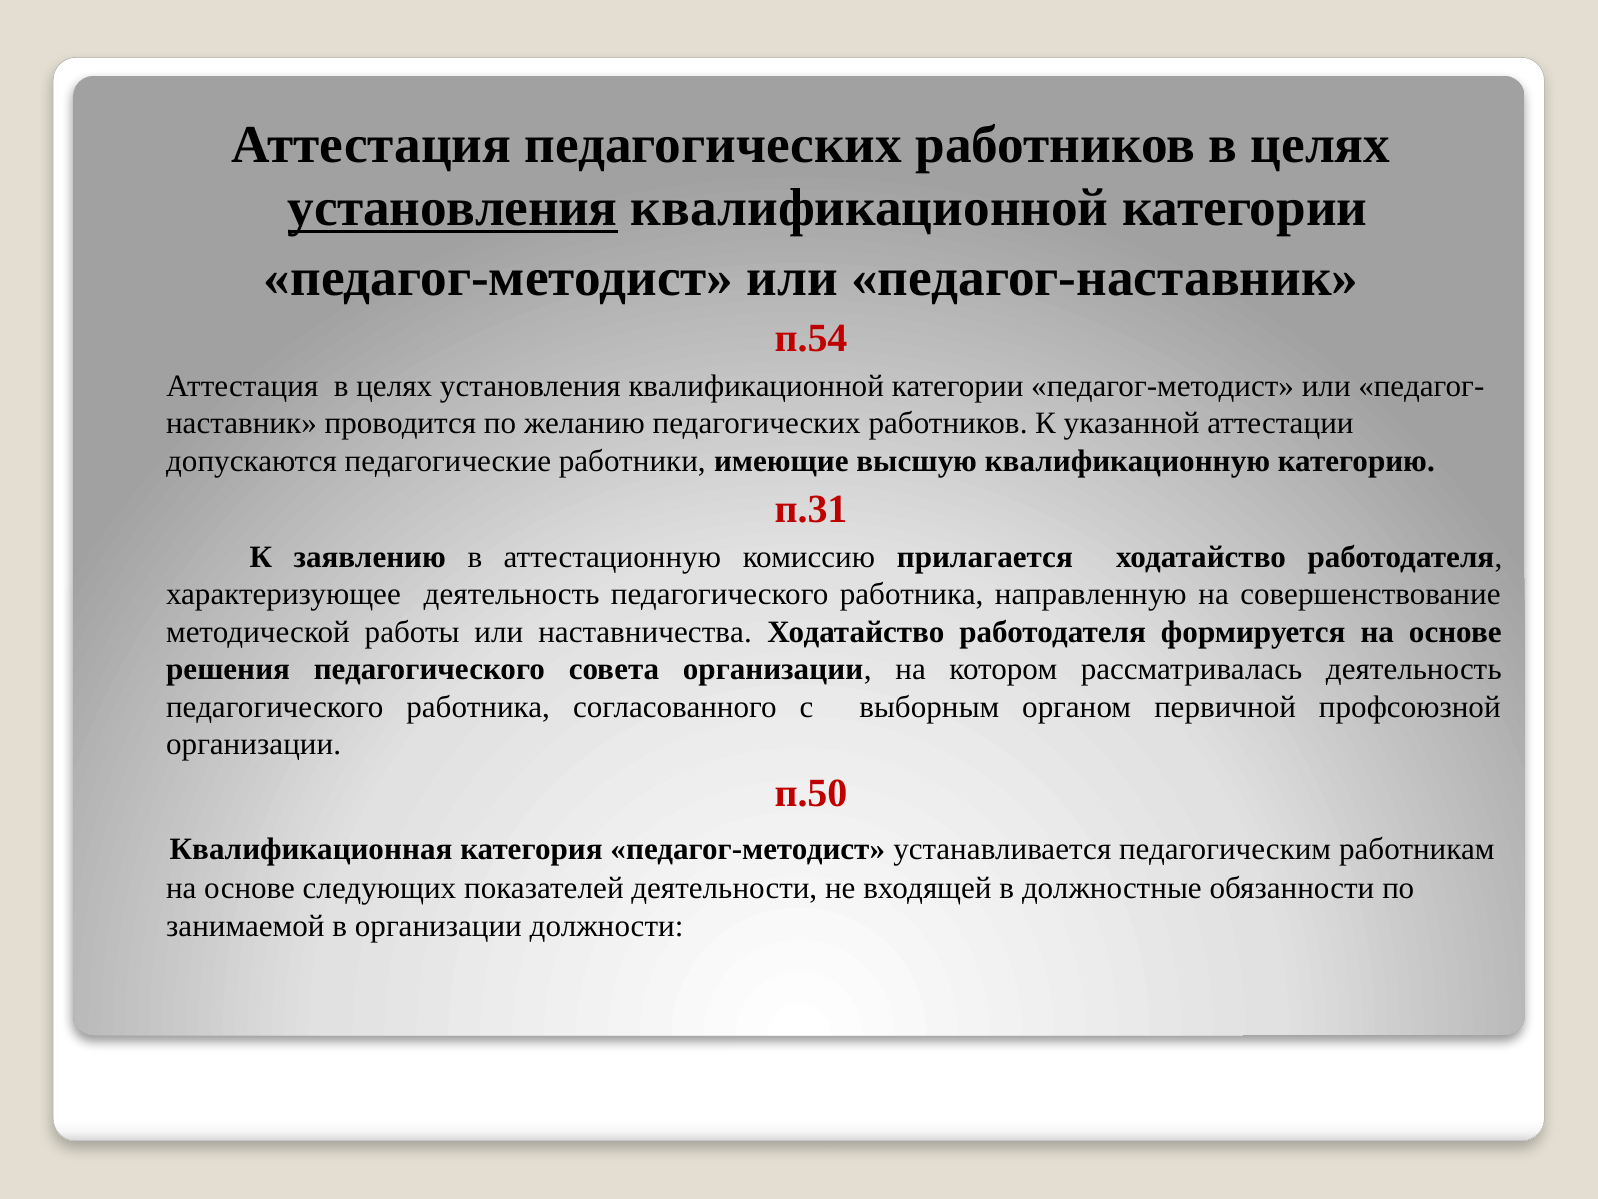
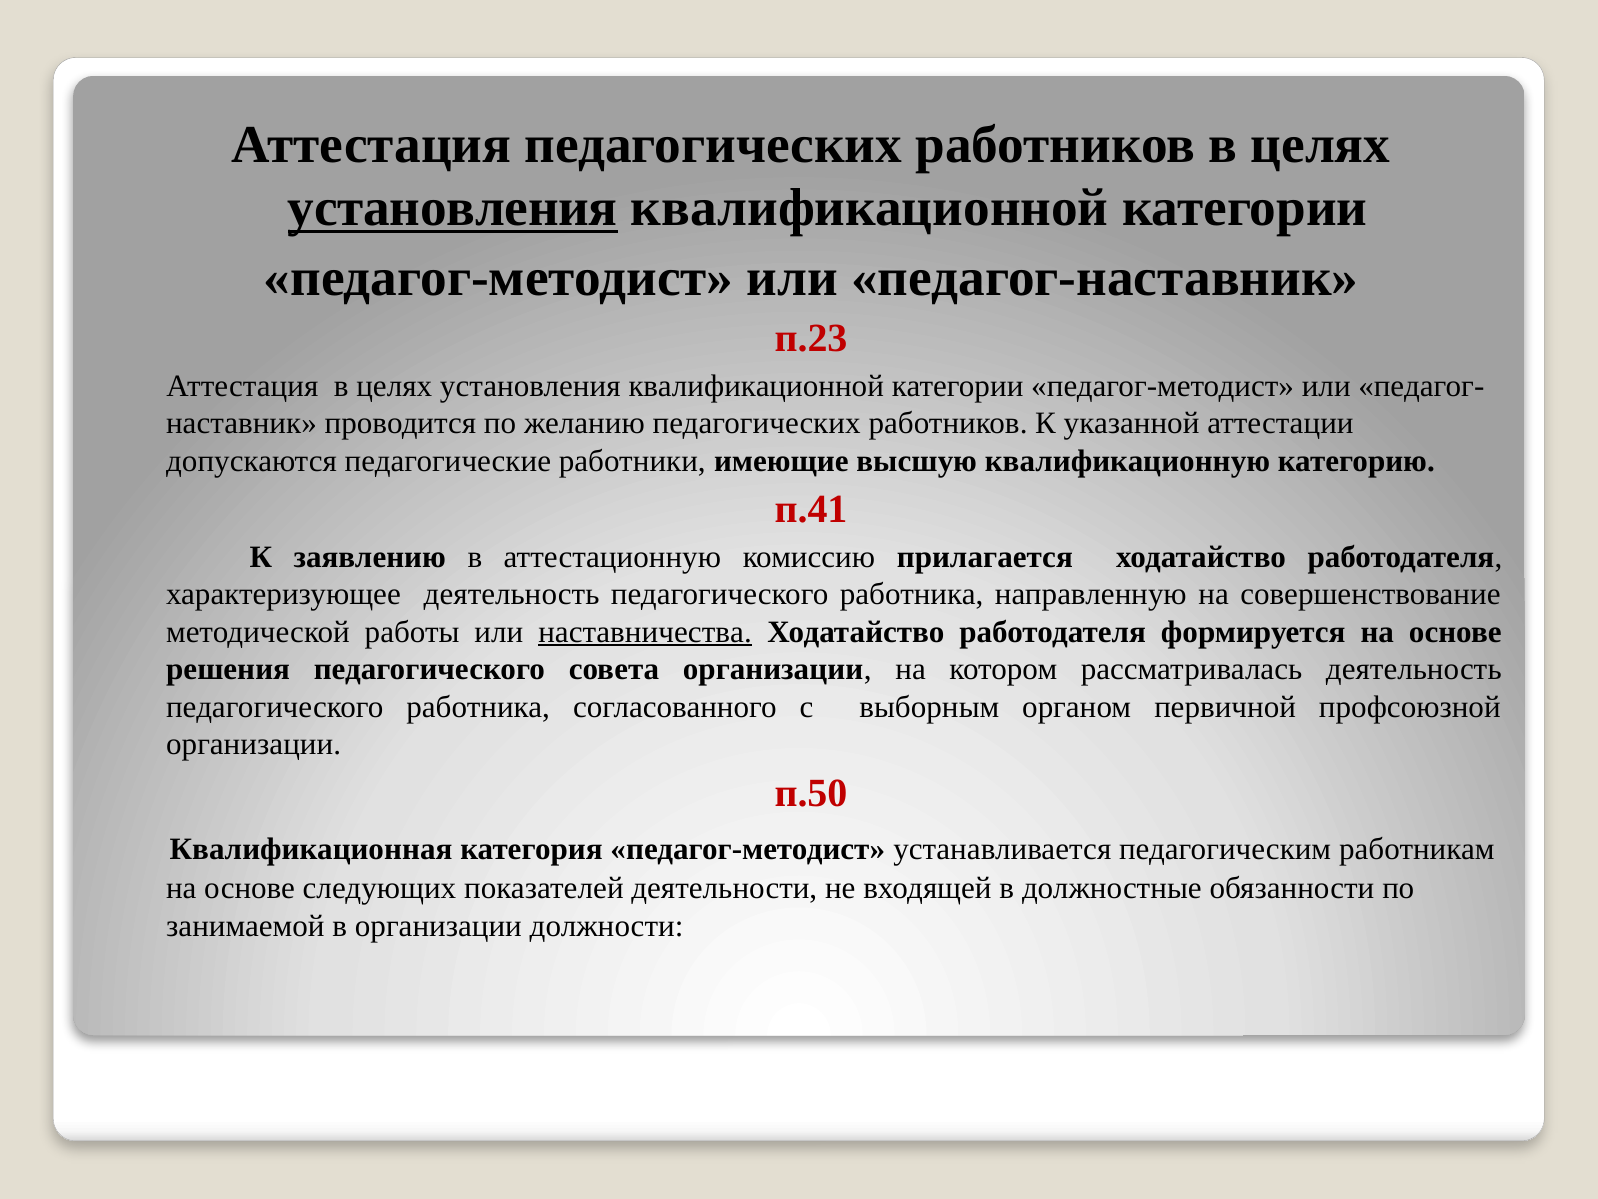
п.54: п.54 -> п.23
п.31: п.31 -> п.41
наставничества underline: none -> present
